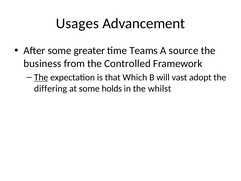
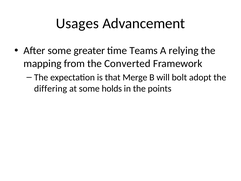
source: source -> relying
business: business -> mapping
Controlled: Controlled -> Converted
The at (41, 77) underline: present -> none
Which: Which -> Merge
vast: vast -> bolt
whilst: whilst -> points
